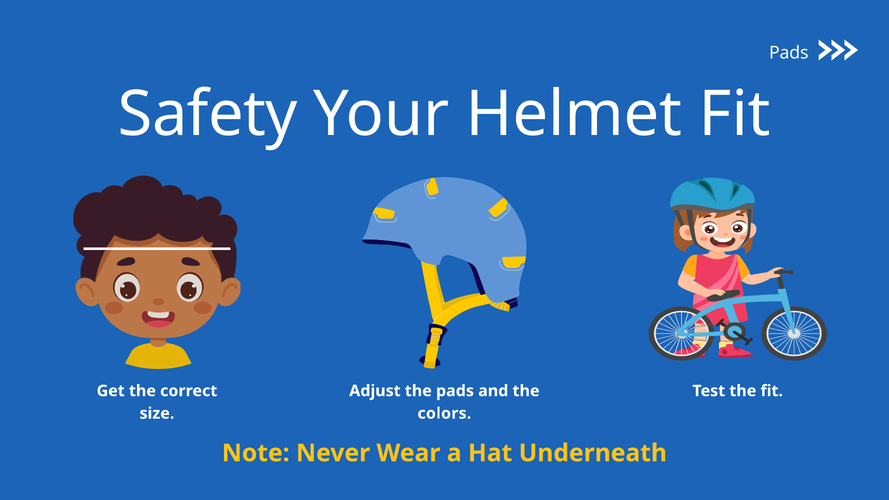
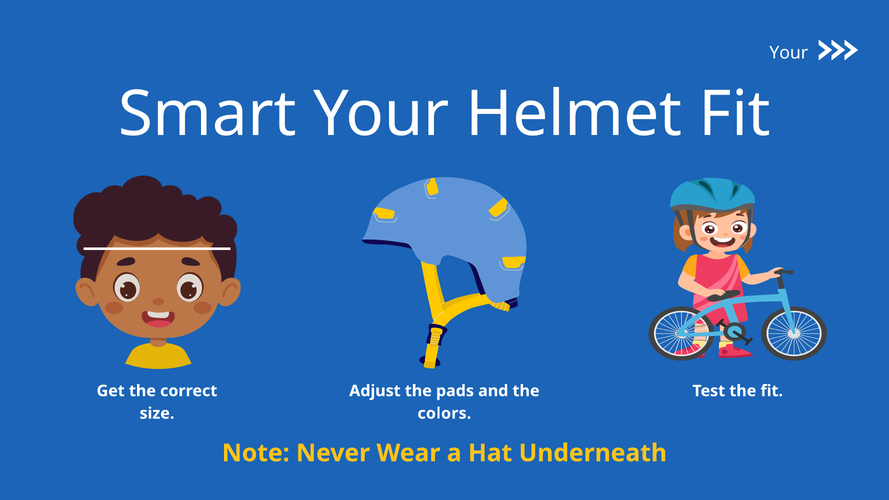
Pads at (789, 53): Pads -> Your
Safety: Safety -> Smart
